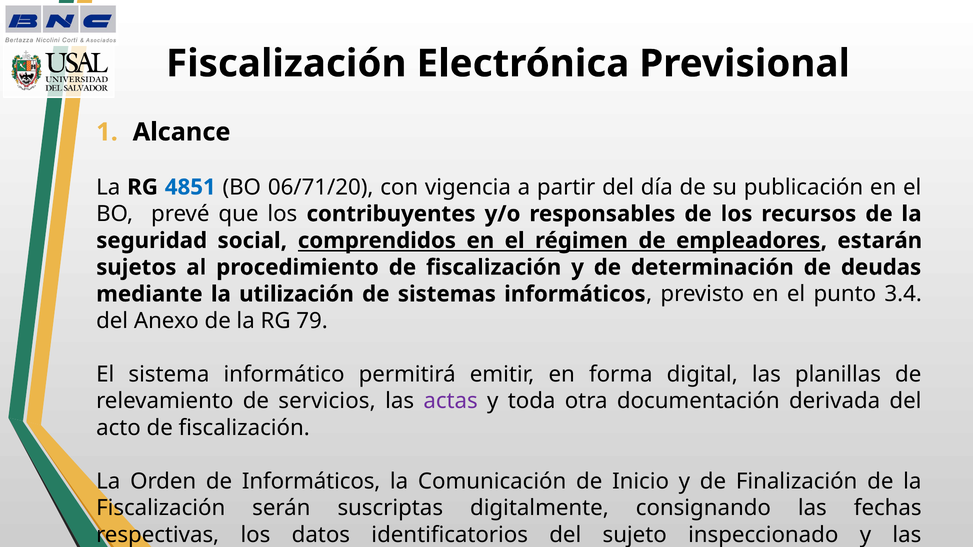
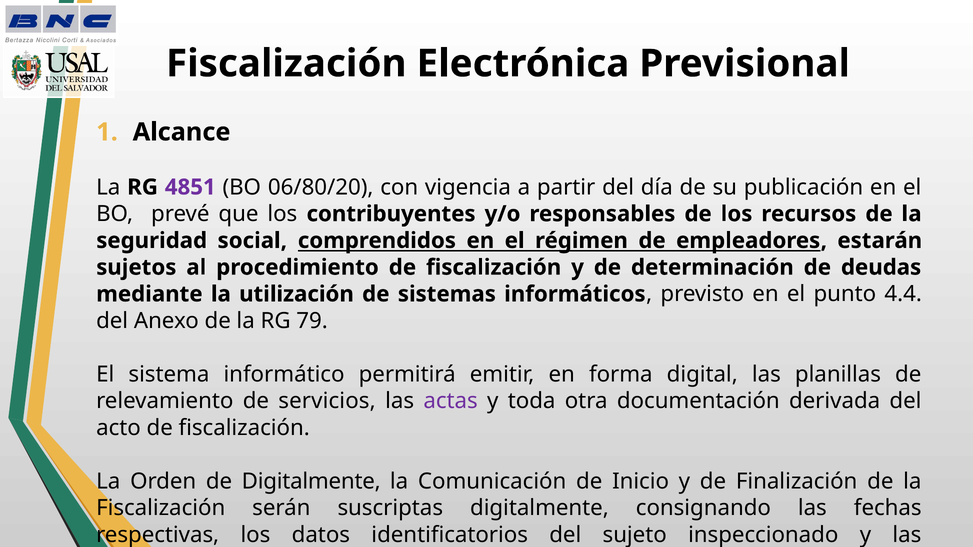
4851 colour: blue -> purple
06/71/20: 06/71/20 -> 06/80/20
3.4: 3.4 -> 4.4
de Informáticos: Informáticos -> Digitalmente
